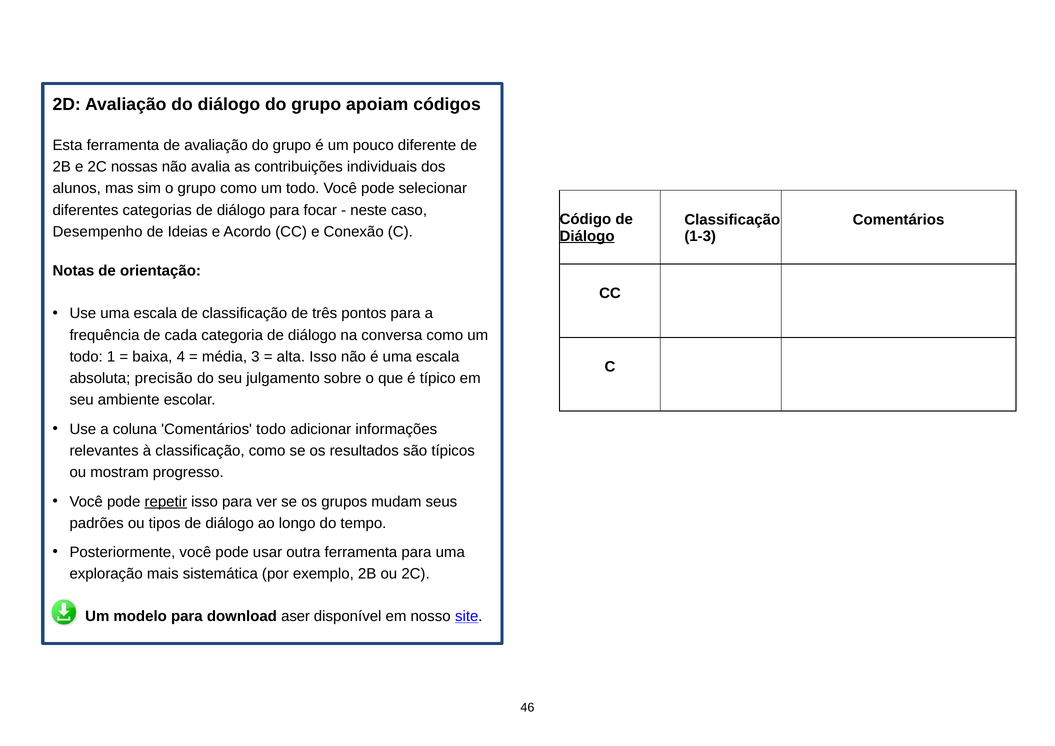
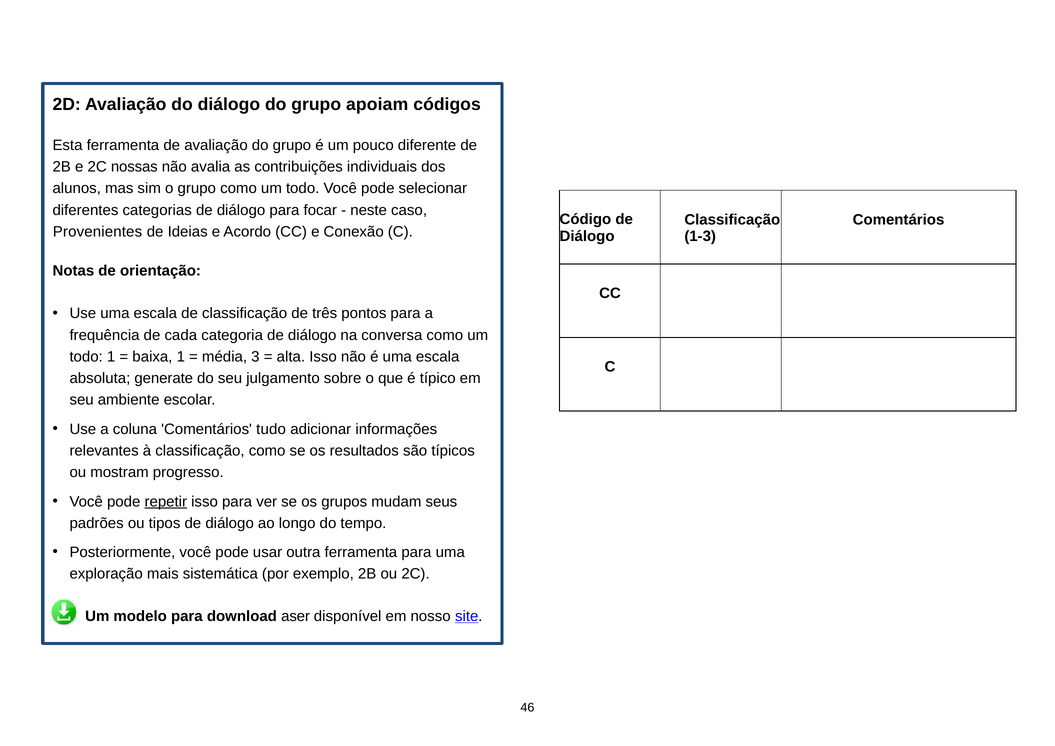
Desempenho: Desempenho -> Provenientes
Diálogo at (587, 236) underline: present -> none
baixa 4: 4 -> 1
precisão: precisão -> generate
Comentários todo: todo -> tudo
